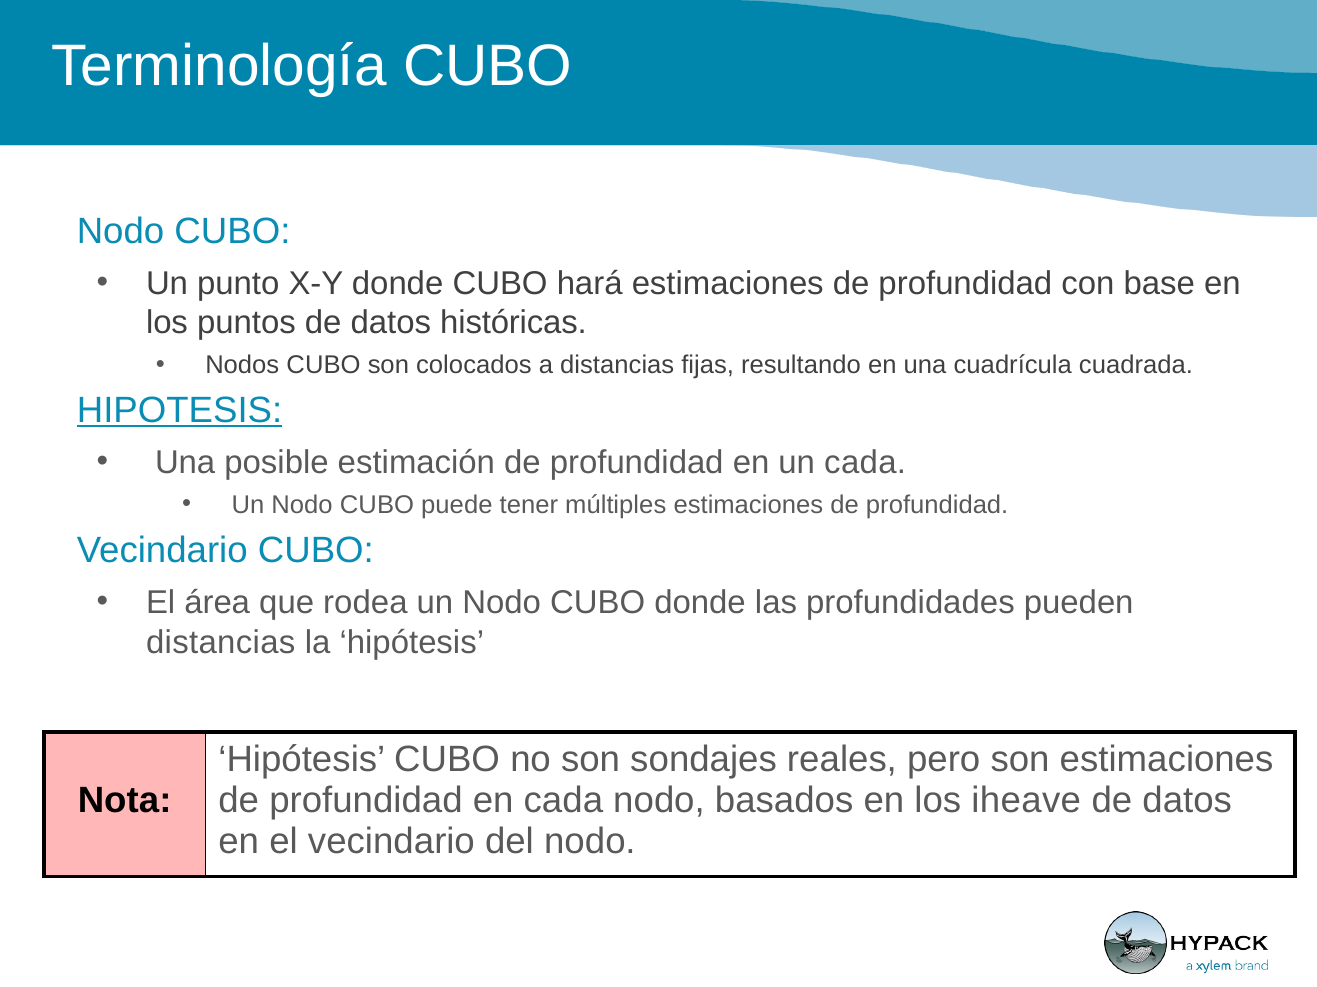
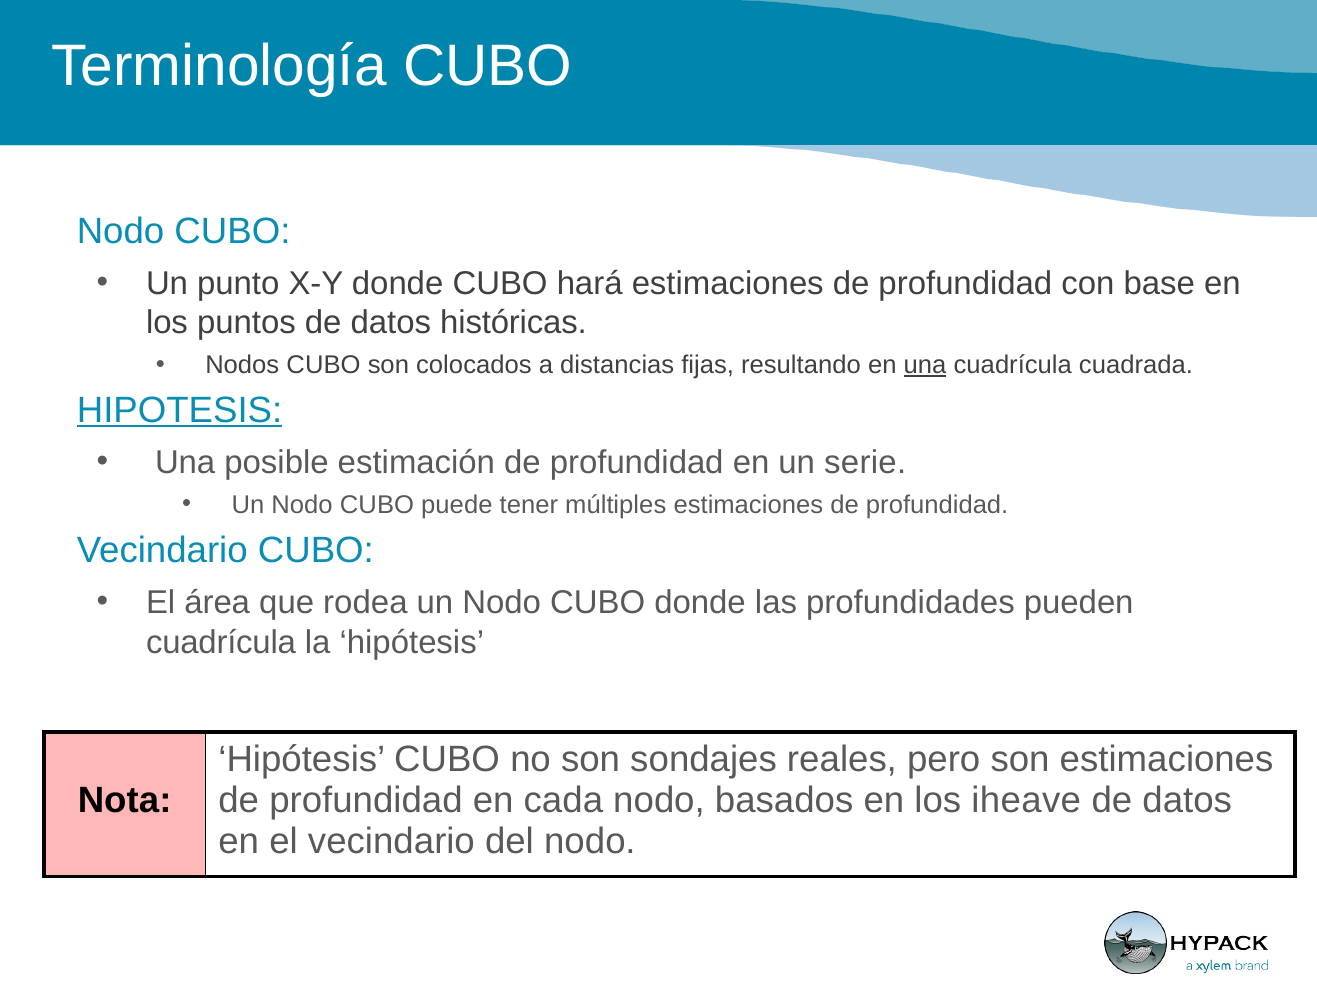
una at (925, 365) underline: none -> present
un cada: cada -> serie
distancias at (221, 643): distancias -> cuadrícula
